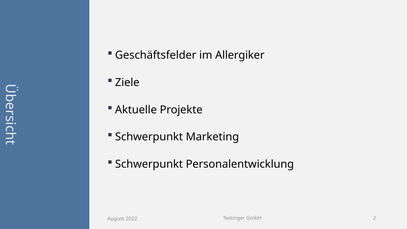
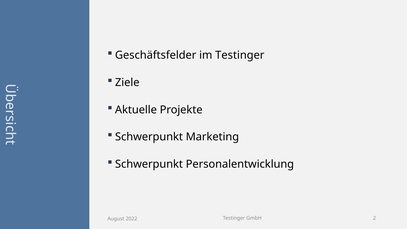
im Allergiker: Allergiker -> Testinger
